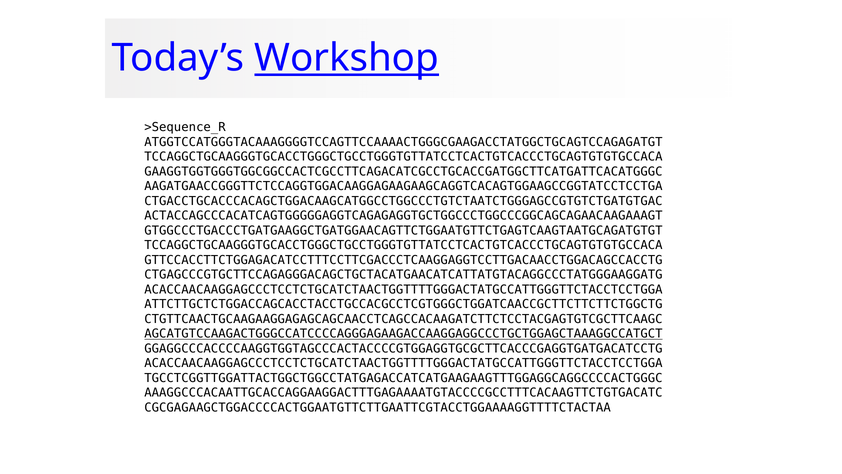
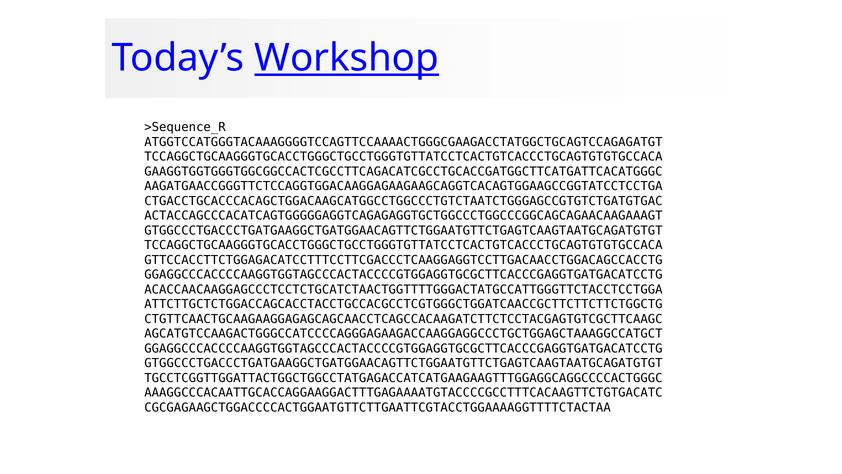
CTGAGCCCGTGCTTCCAGAGGGACAGCTGCTACATGAACATCATTATGTACAGGCCCTATGGGAAGGATG at (403, 275): CTGAGCCCGTGCTTCCAGAGGGACAGCTGCTACATGAACATCATTATGTACAGGCCCTATGGGAAGGATG -> GGAGGCCCACCCCAAGGTGGTAGCCCACTACCCCGTGGAGGTGCGCTTCACCCGAGGTGATGACATCCTG
AGCATGTCCAAGACTGGGCCATCCCCAGGGAGAAGACCAAGGAGGCCCTGCTGGAGCTAAAGGCCATGCT underline: present -> none
ACACCAACAAGGAGCCCTCCTCTGCATCTAACTGGTTTTGGGACTATGCCATTGGGTTCTACCTCCTGGA at (403, 363): ACACCAACAAGGAGCCCTCCTCTGCATCTAACTGGTTTTGGGACTATGCCATTGGGTTCTACCTCCTGGA -> GTGGCCCTGACCCTGATGAAGGCTGATGGAACAGTTCTGGAATGTTCTGAGTCAAGTAATGCAGATGTGT
